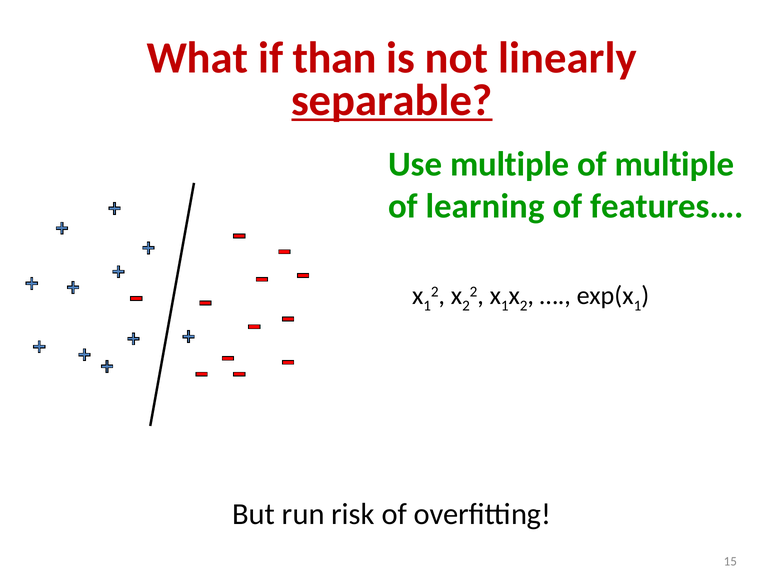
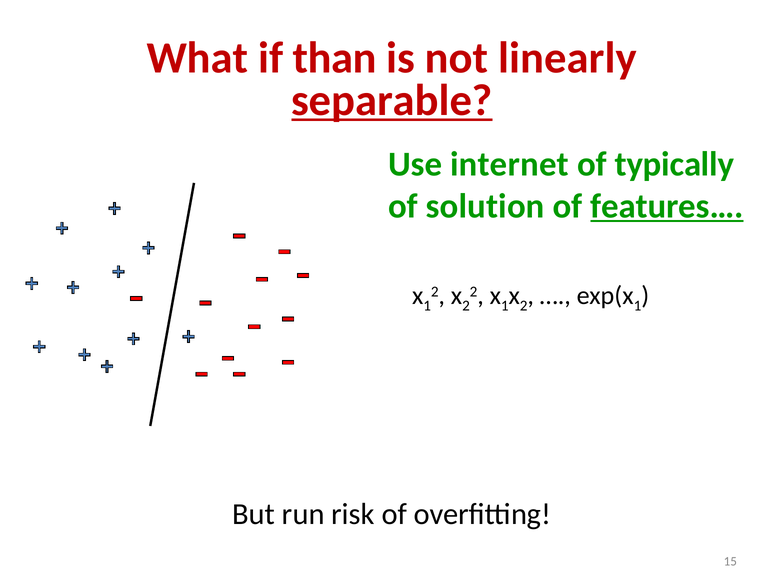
Use multiple: multiple -> internet
of multiple: multiple -> typically
learning: learning -> solution
features… underline: none -> present
